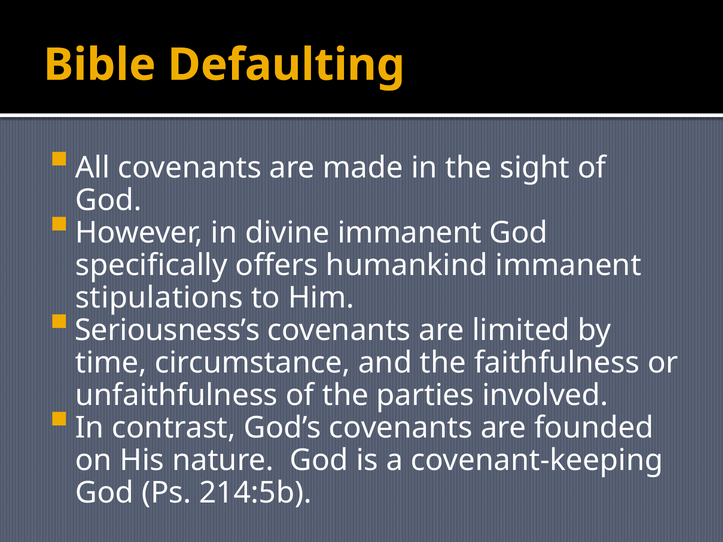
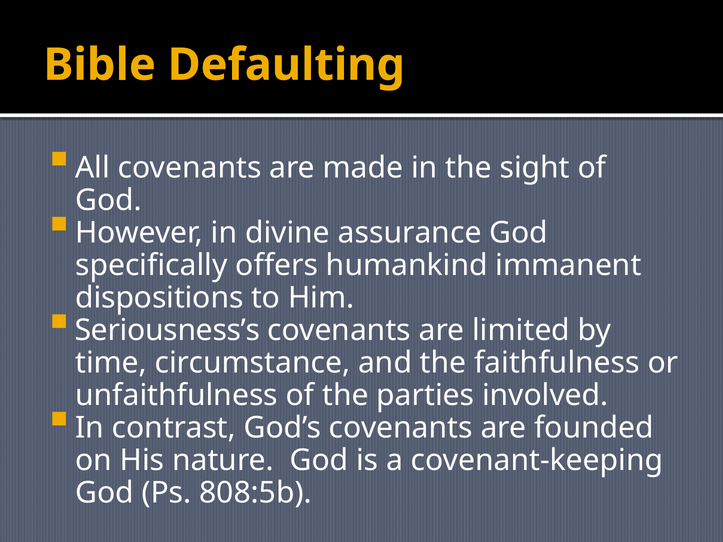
divine immanent: immanent -> assurance
stipulations: stipulations -> dispositions
214:5b: 214:5b -> 808:5b
